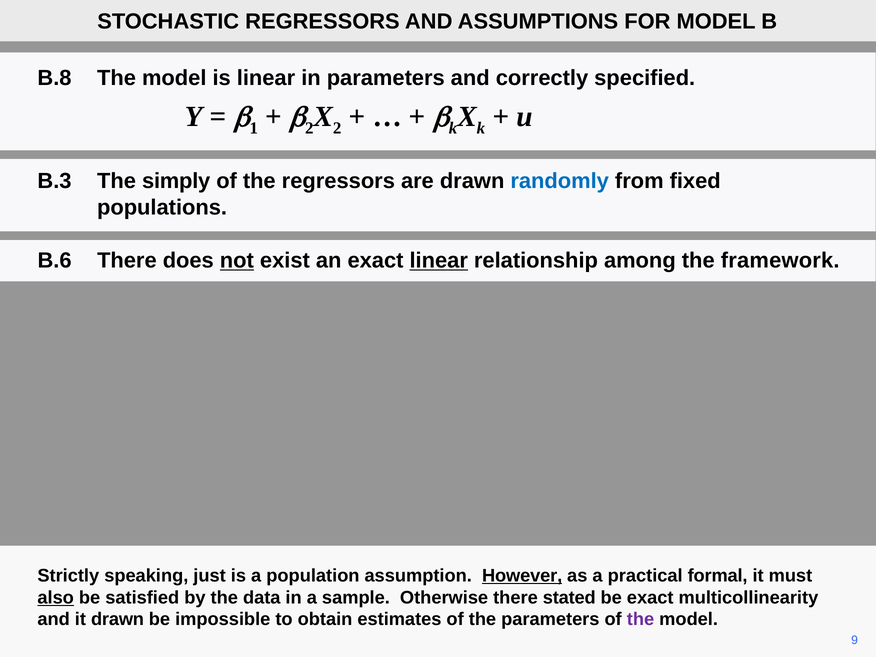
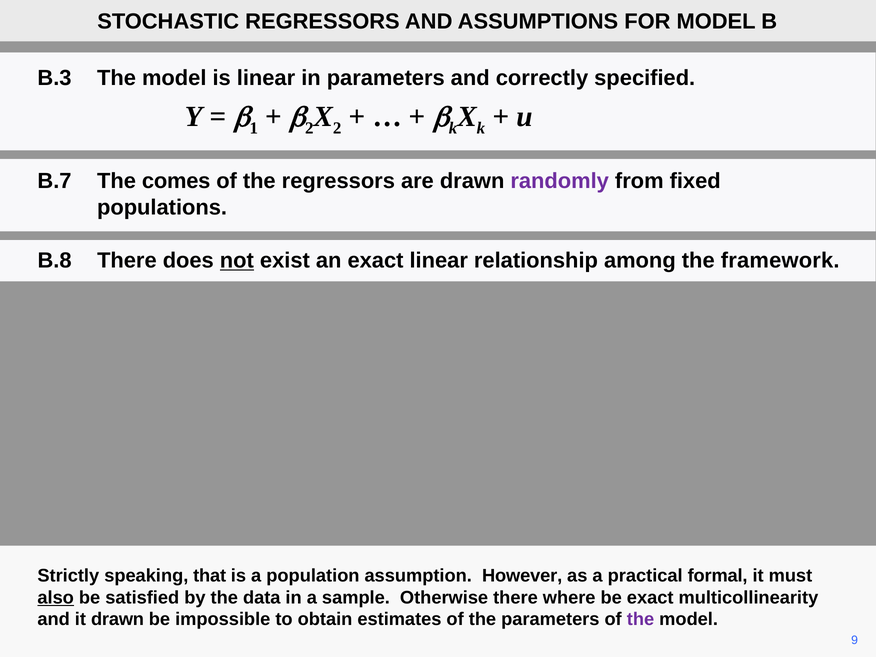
B.8: B.8 -> B.3
B.3: B.3 -> B.7
simply: simply -> comes
randomly colour: blue -> purple
B.6: B.6 -> B.8
linear at (439, 261) underline: present -> none
just: just -> that
However underline: present -> none
stated: stated -> where
